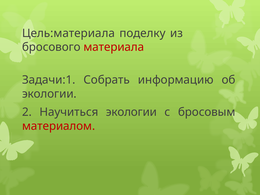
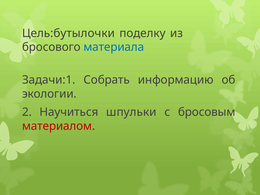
Цель:материала: Цель:материала -> Цель:бутылочки
материала colour: red -> blue
Научиться экологии: экологии -> шпульки
